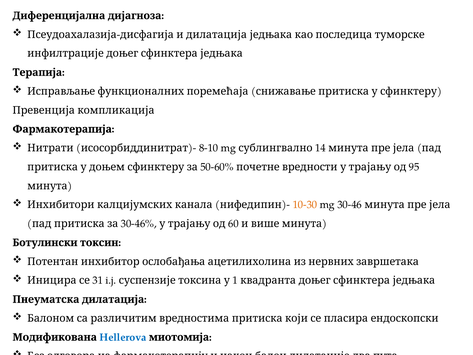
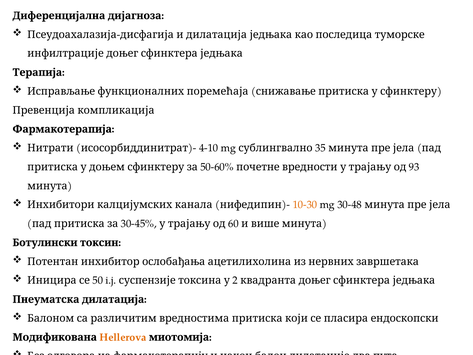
8-10: 8-10 -> 4-10
14: 14 -> 35
95: 95 -> 93
30-46: 30-46 -> 30-48
30-46%: 30-46% -> 30-45%
31: 31 -> 50
1: 1 -> 2
Hellerova colour: blue -> orange
